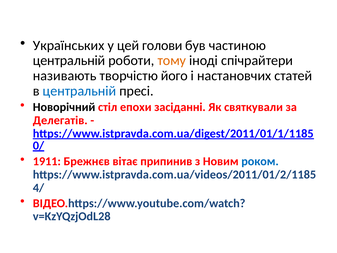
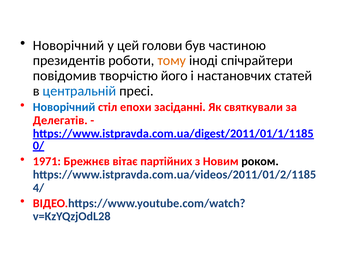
Українських at (69, 45): Українських -> Новорічний
центральній at (69, 60): центральній -> президентів
називають: називають -> повідомив
Новорічний at (64, 107) colour: black -> blue
1911: 1911 -> 1971
припинив: припинив -> партійних
роком colour: blue -> black
